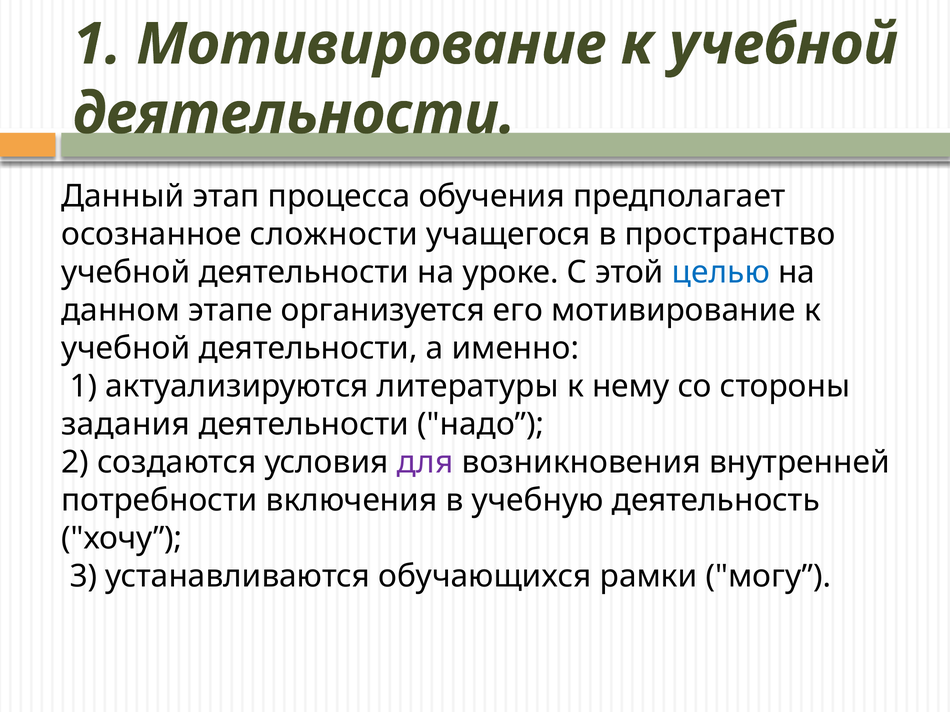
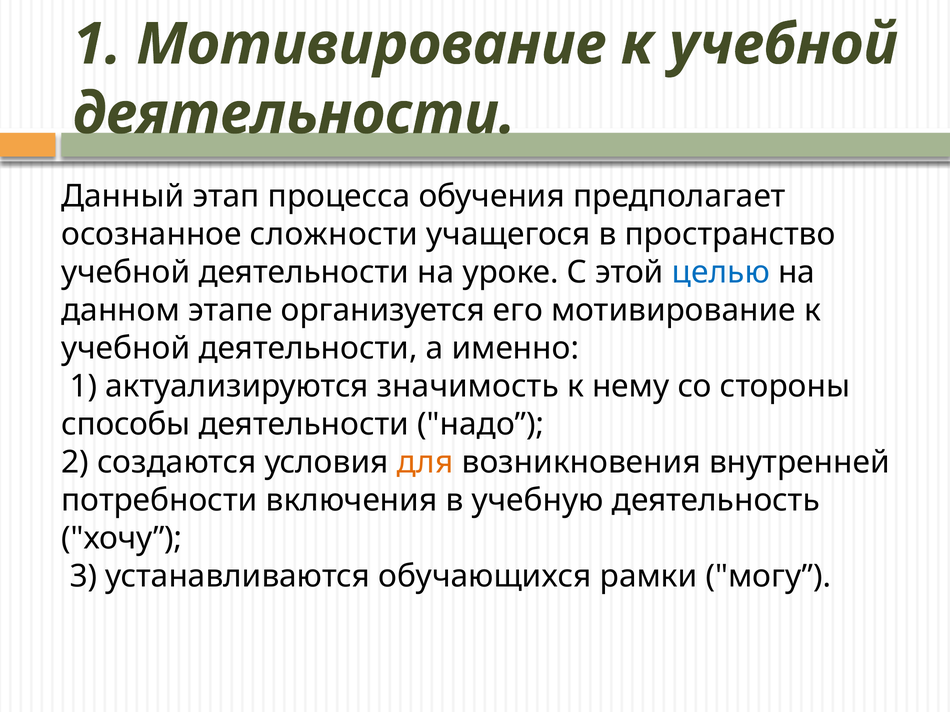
литературы: литературы -> значимость
задания: задания -> способы
для colour: purple -> orange
